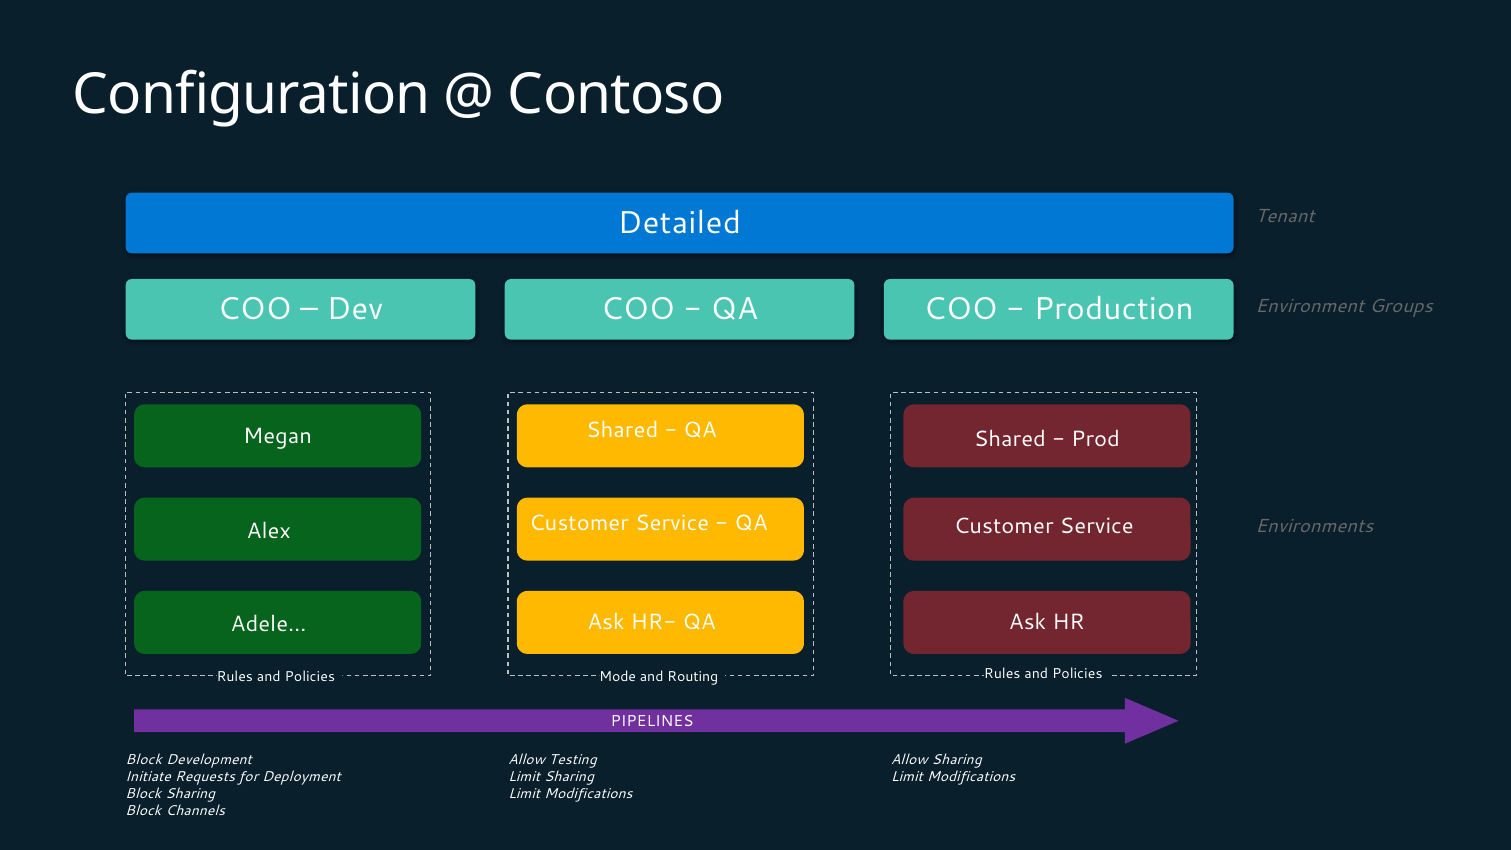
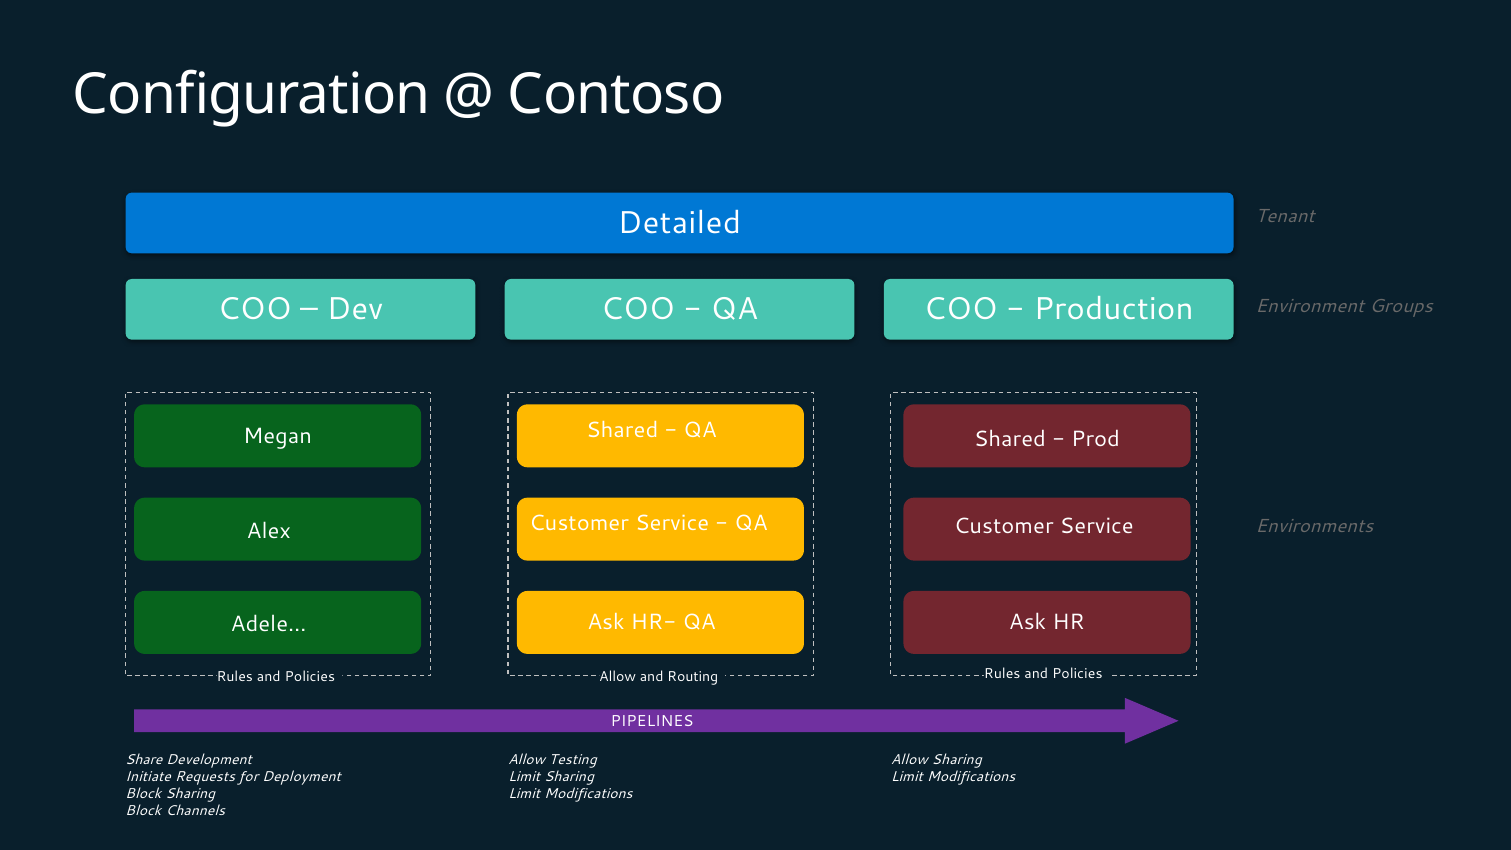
Policies Mode: Mode -> Allow
Block at (144, 760): Block -> Share
